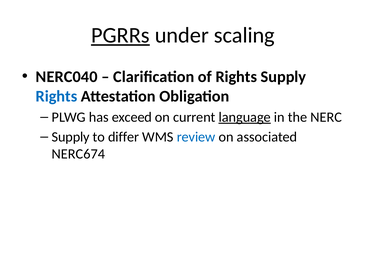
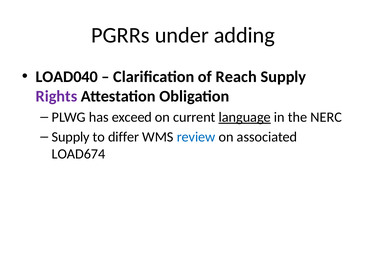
PGRRs underline: present -> none
scaling: scaling -> adding
NERC040: NERC040 -> LOAD040
of Rights: Rights -> Reach
Rights at (56, 96) colour: blue -> purple
NERC674: NERC674 -> LOAD674
